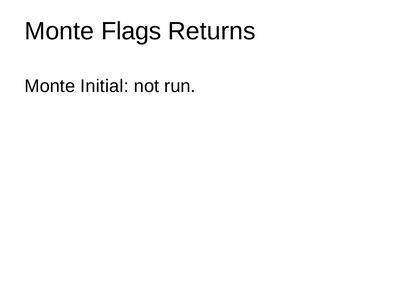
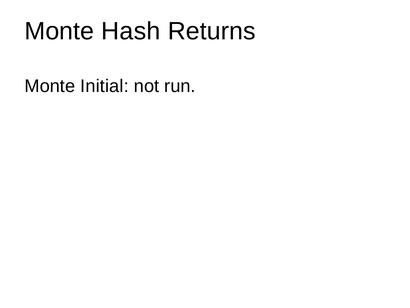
Flags: Flags -> Hash
